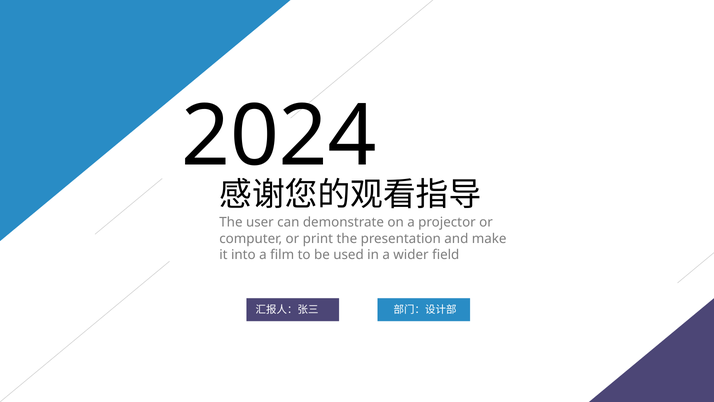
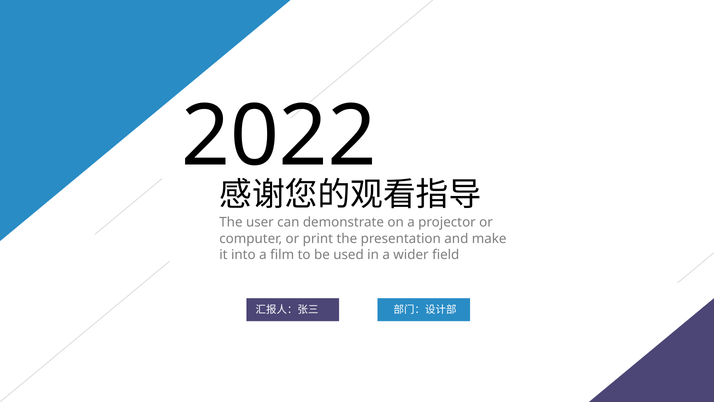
2024: 2024 -> 2022
